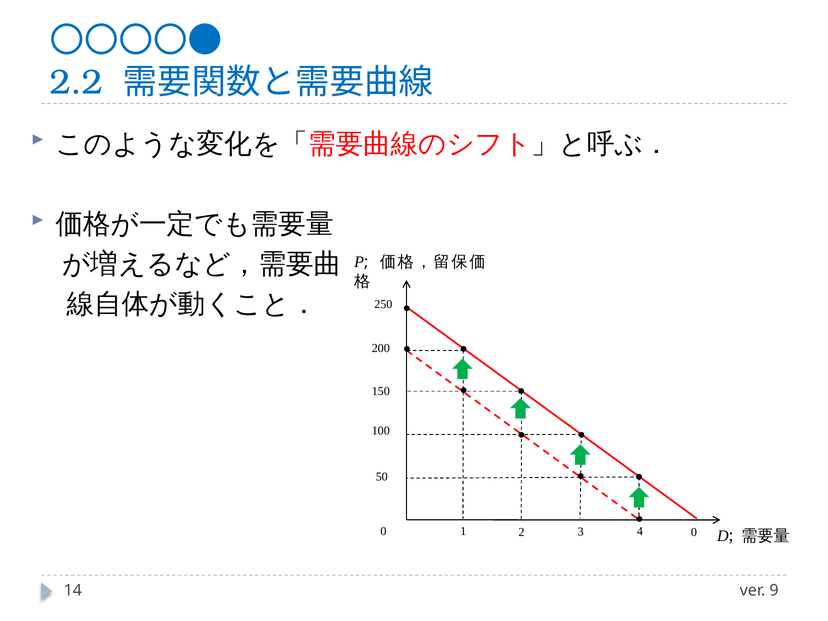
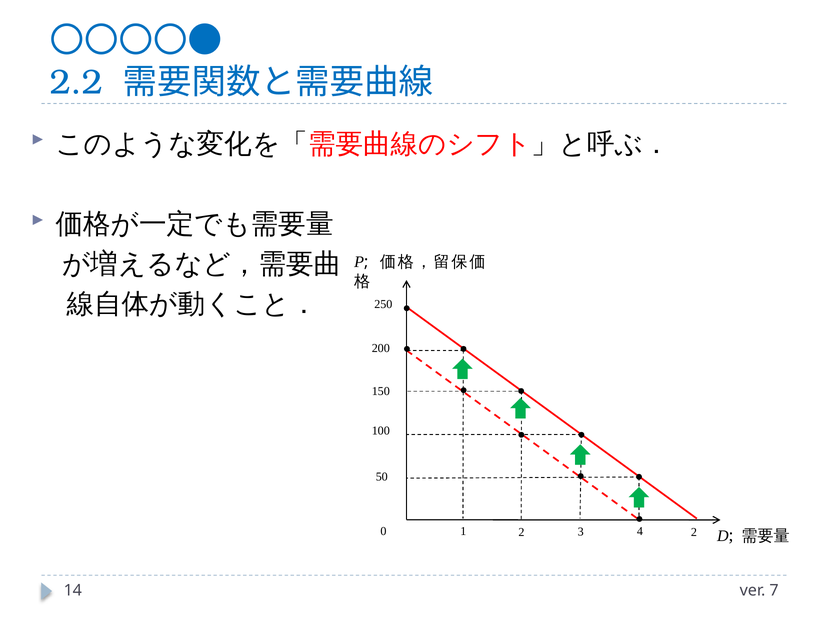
4 0: 0 -> 2
9: 9 -> 7
